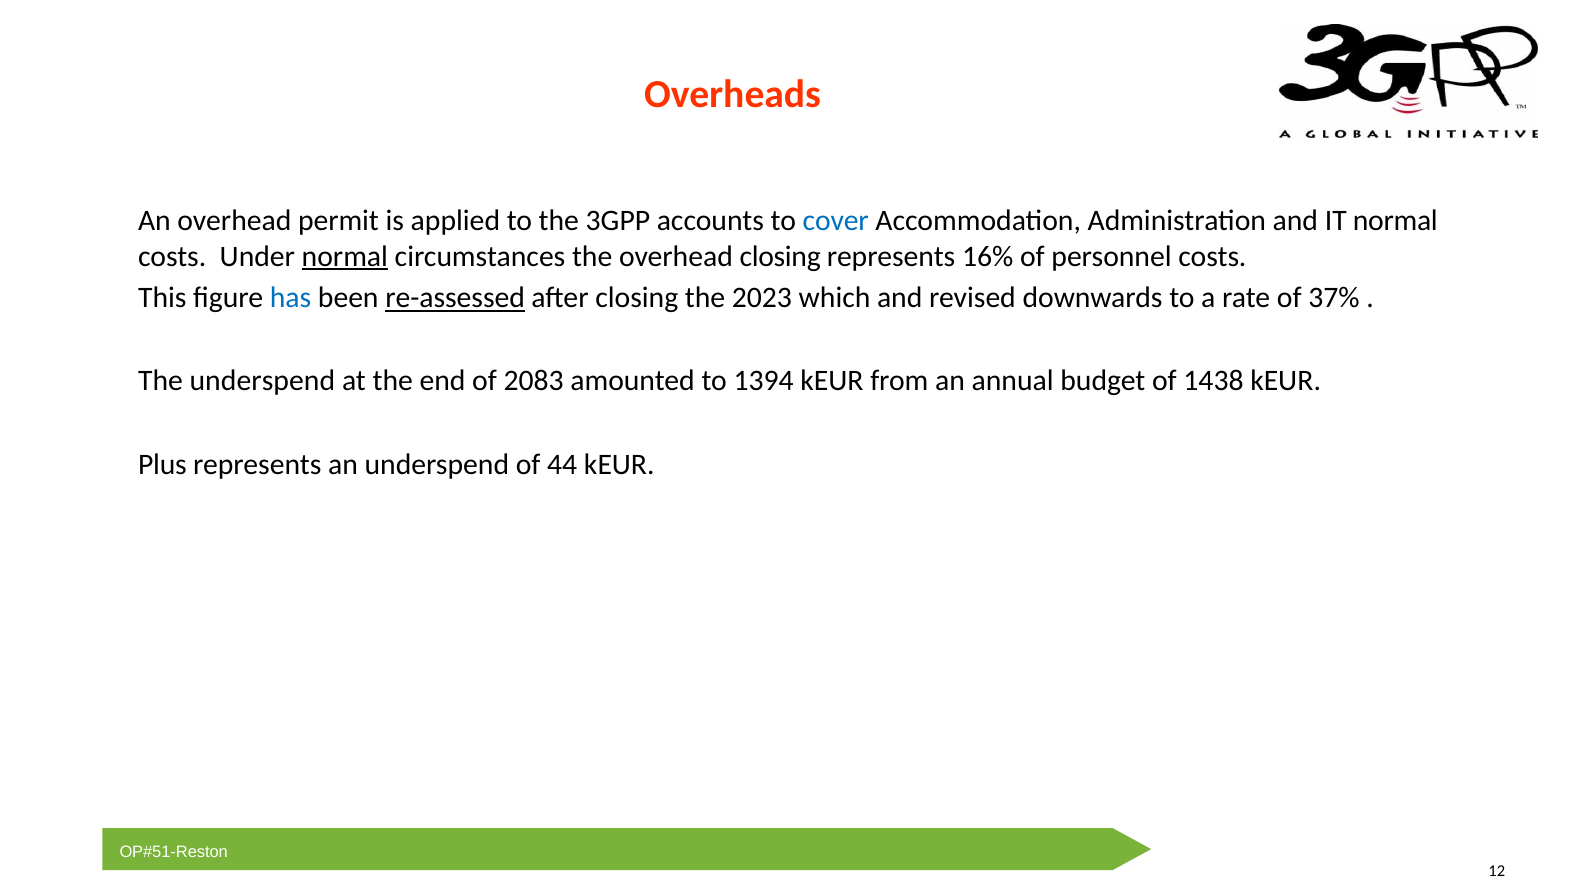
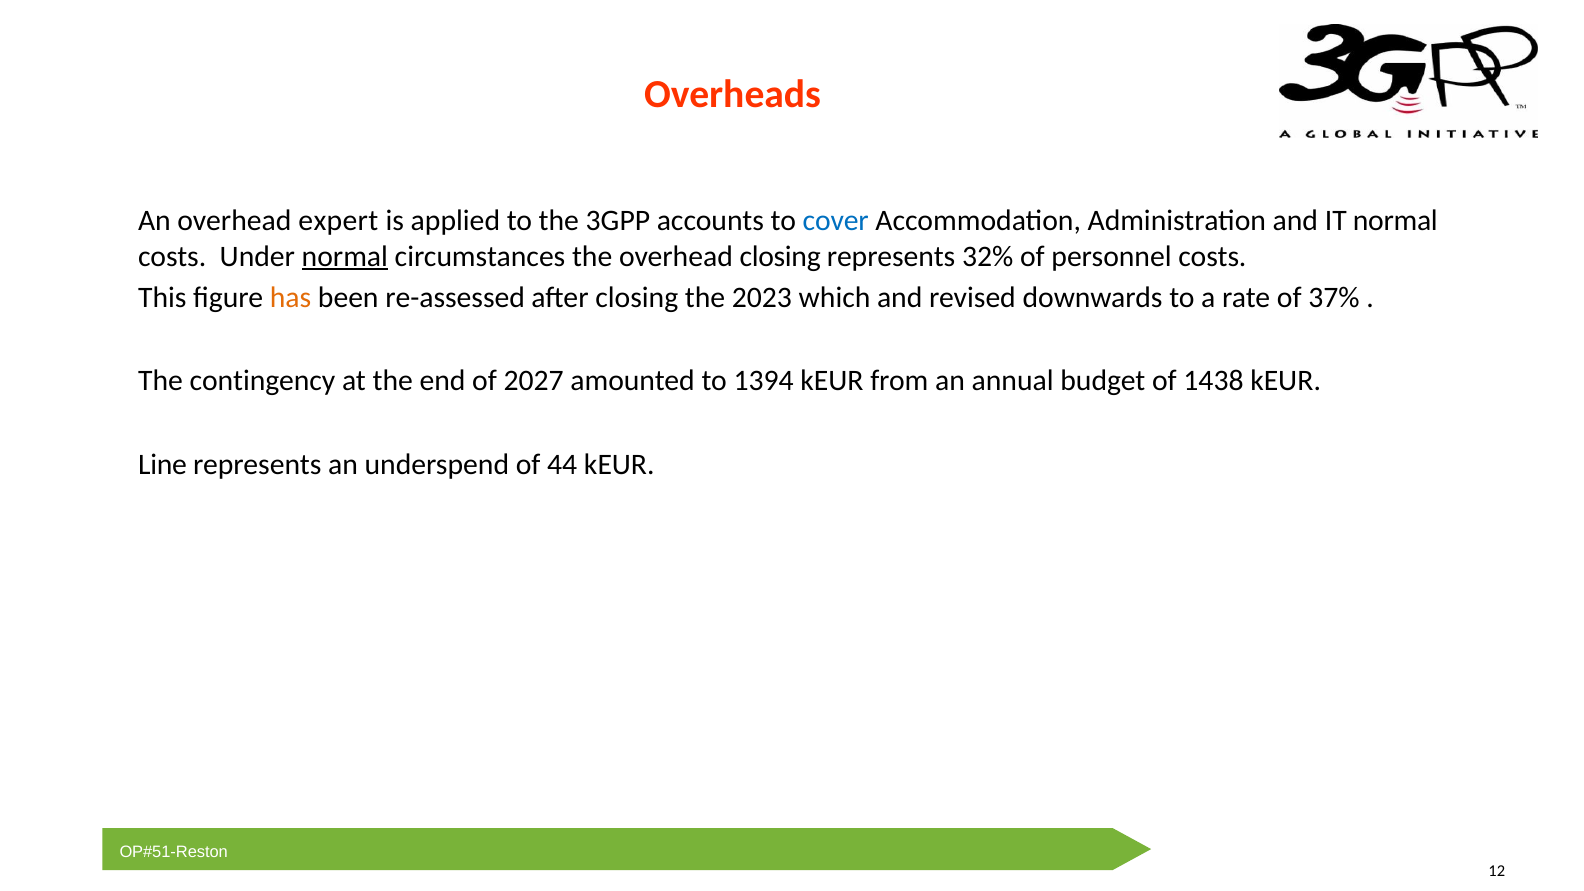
permit: permit -> expert
16%: 16% -> 32%
has colour: blue -> orange
re-assessed underline: present -> none
The underspend: underspend -> contingency
2083: 2083 -> 2027
Plus: Plus -> Line
